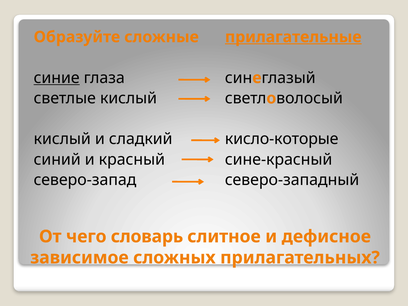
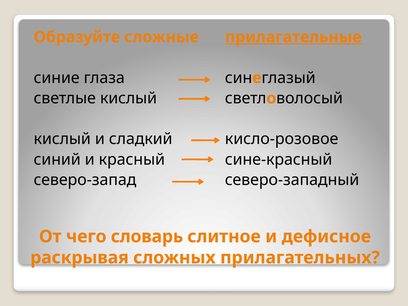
синие underline: present -> none
кисло-которые: кисло-которые -> кисло-розовое
зависимое: зависимое -> раскрывая
